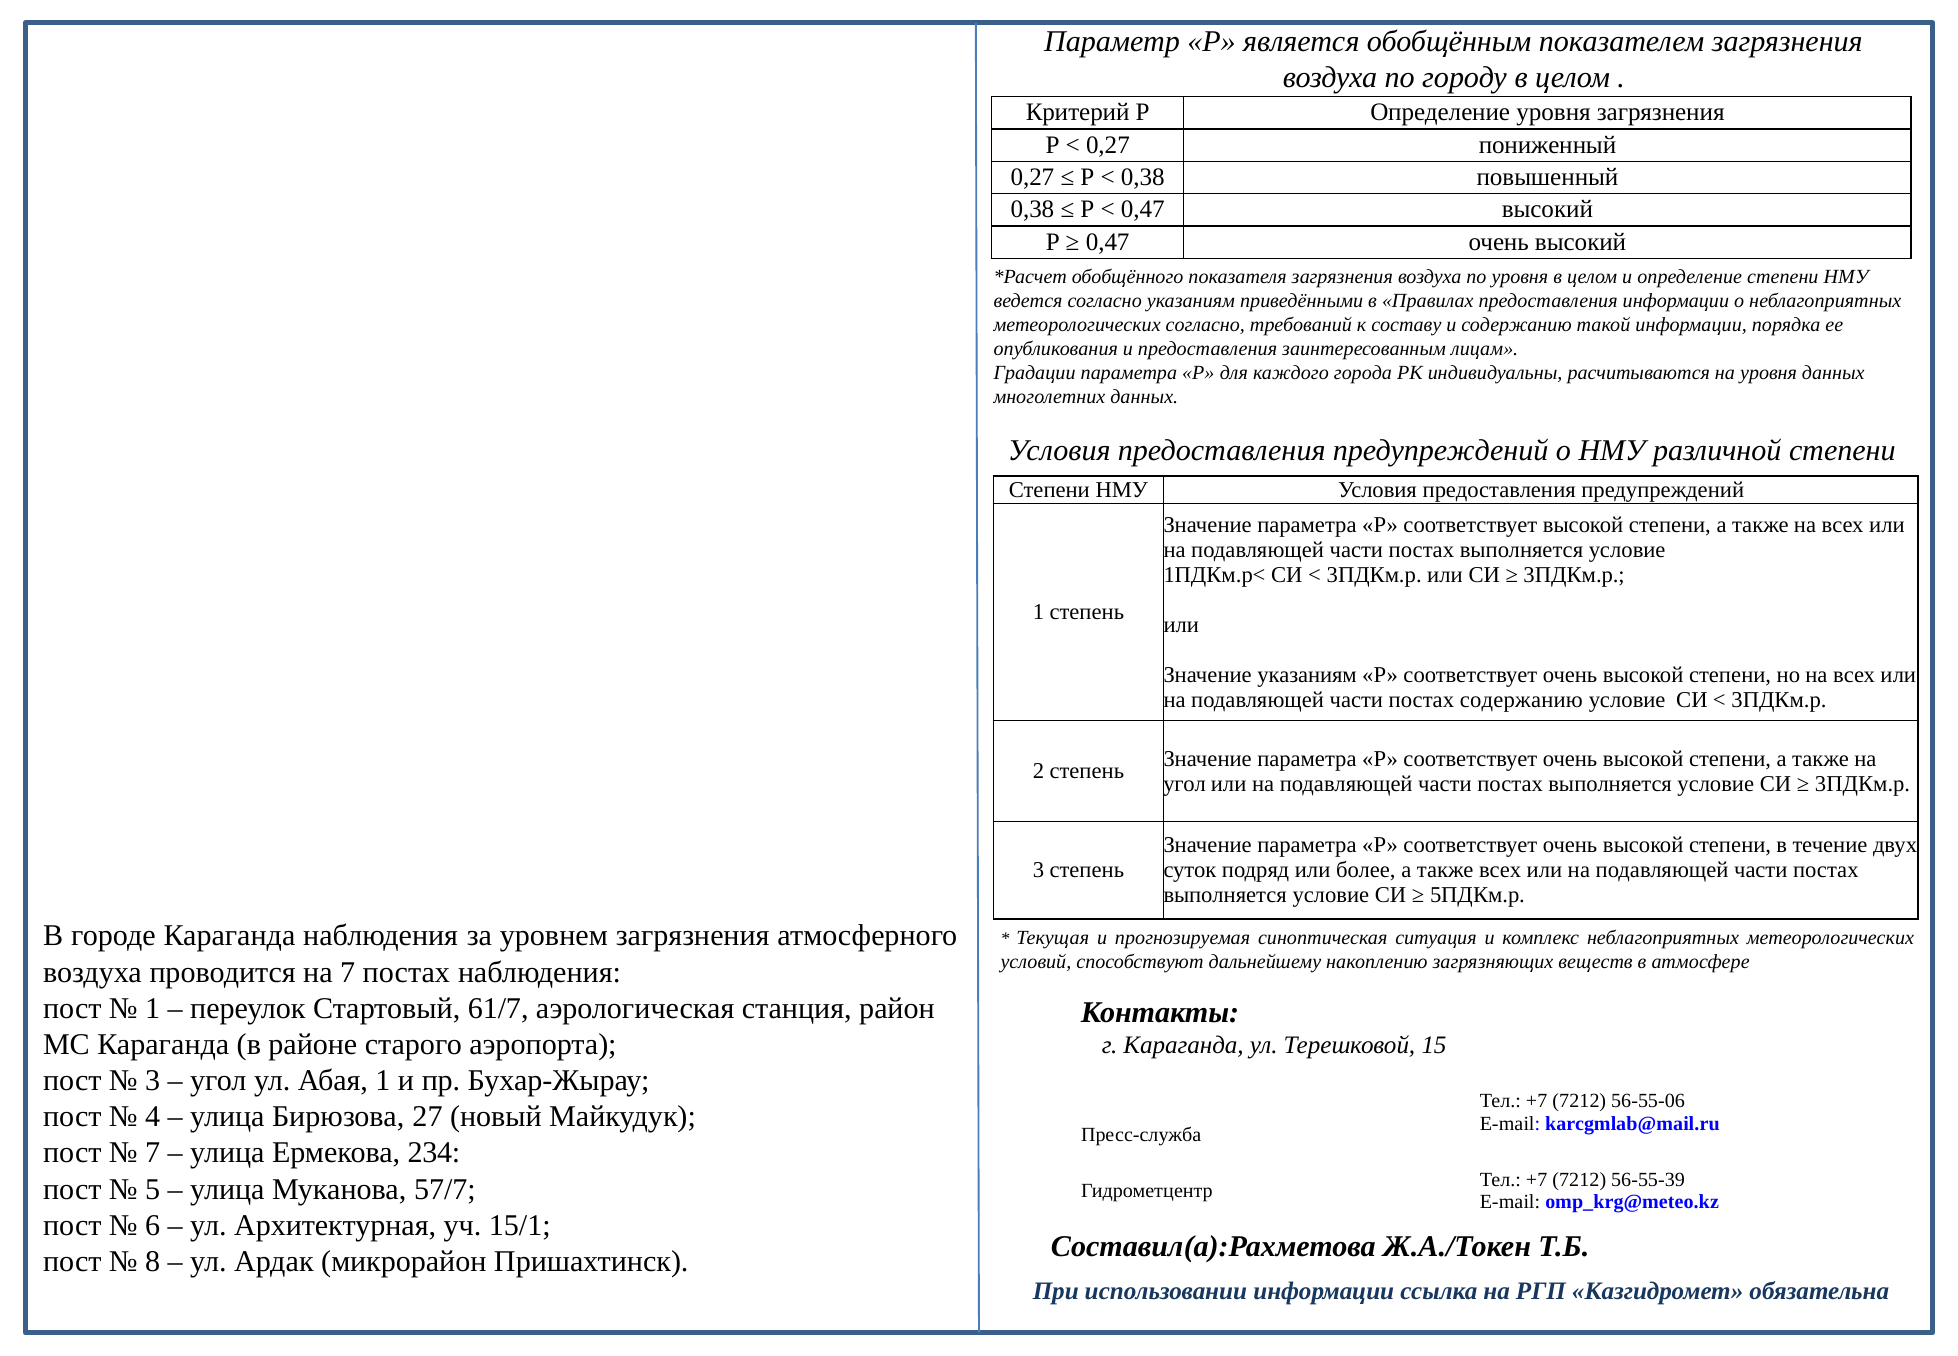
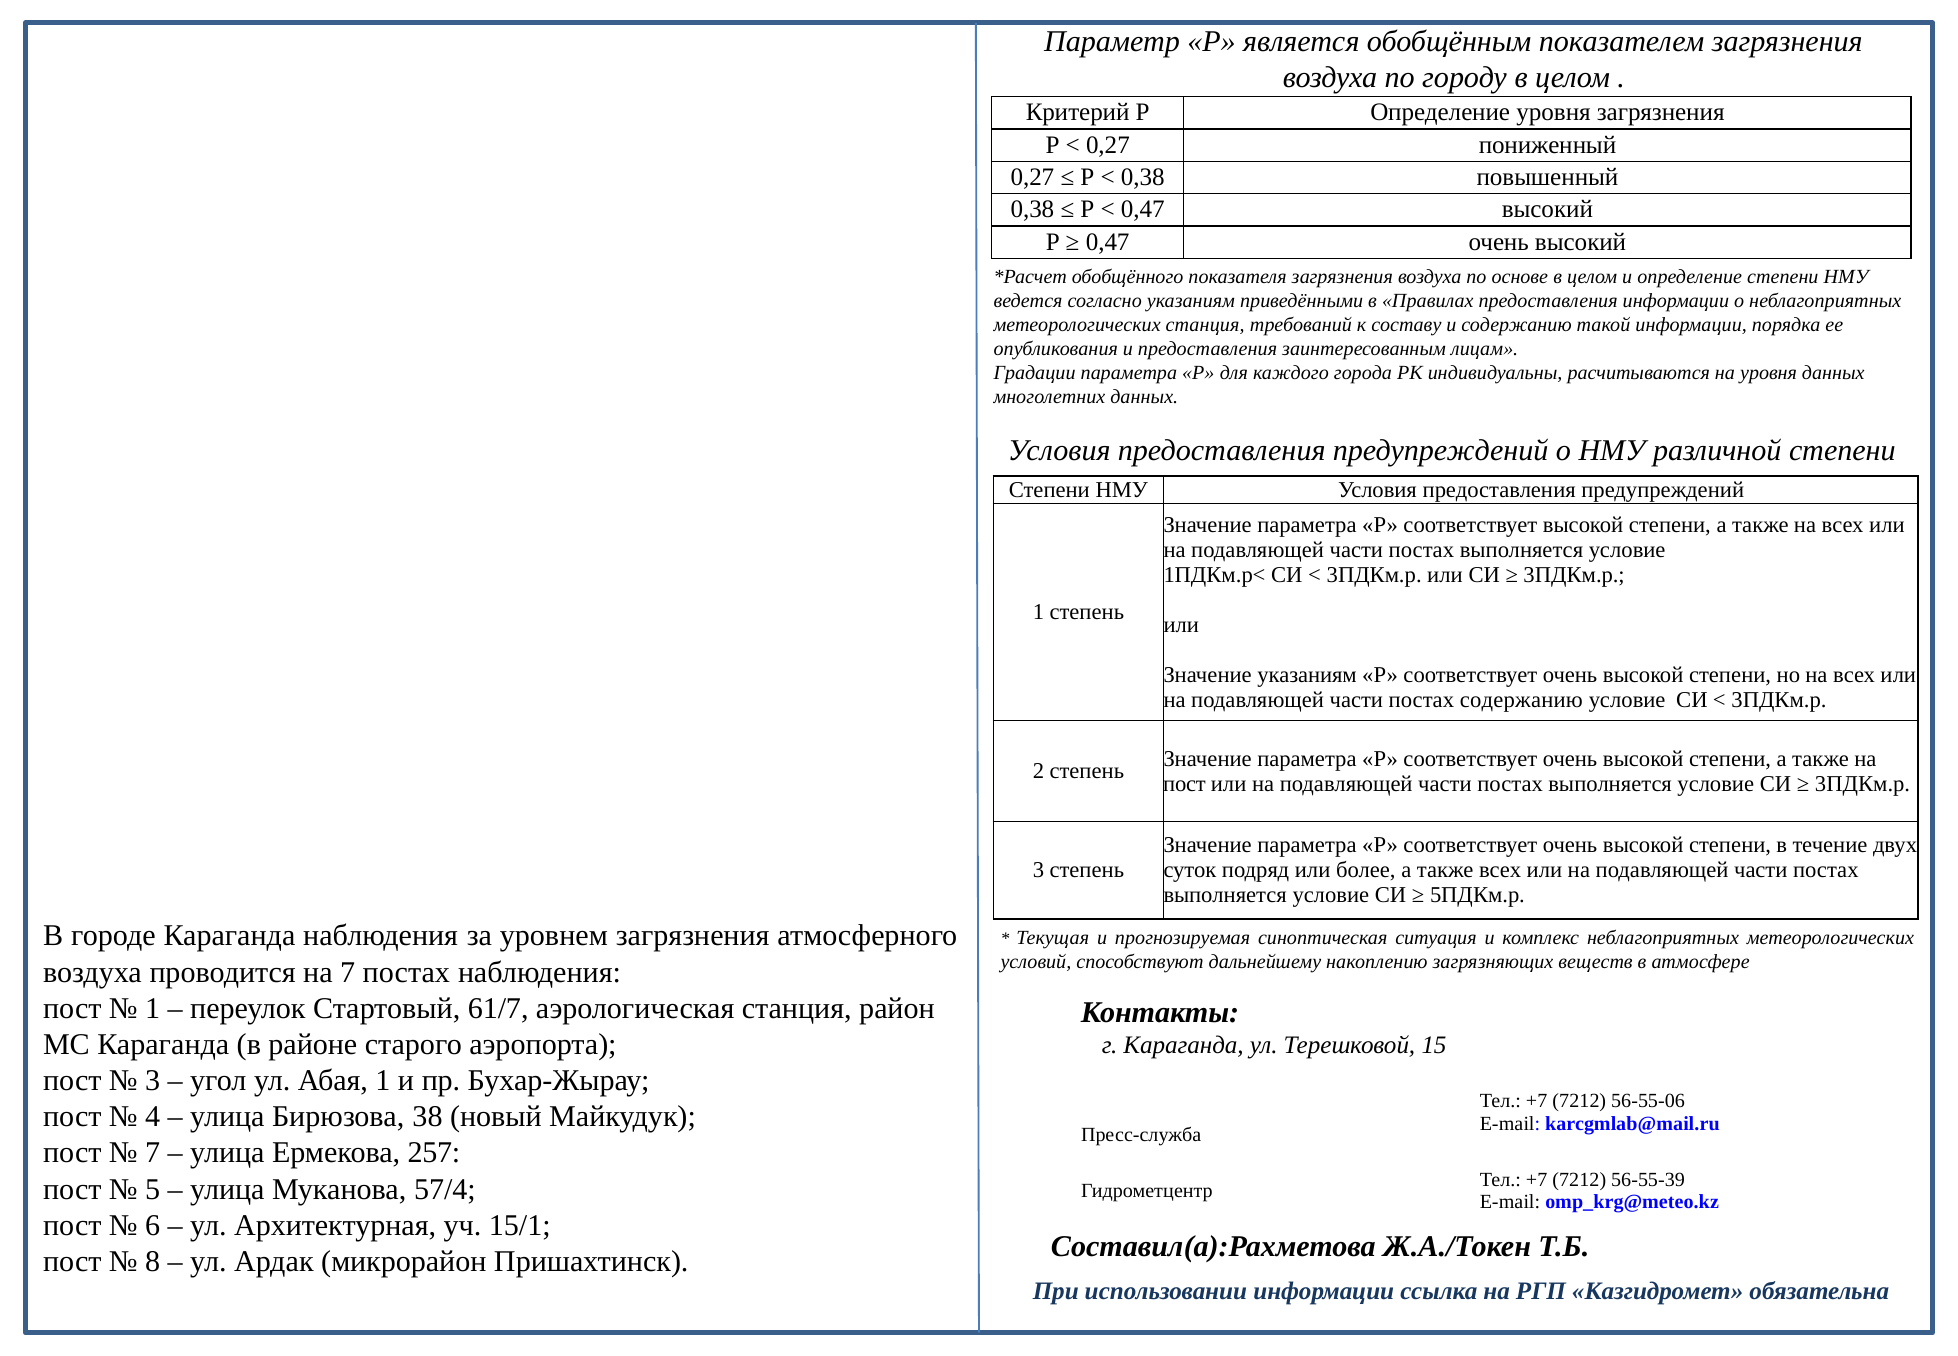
по уровня: уровня -> основе
метеорологических согласно: согласно -> станция
угол at (1185, 783): угол -> пост
27: 27 -> 38
234: 234 -> 257
57/7: 57/7 -> 57/4
